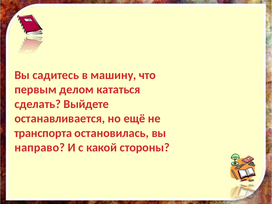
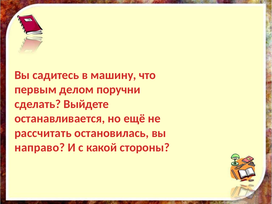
кататься: кататься -> поручни
транспорта: транспорта -> рассчитать
